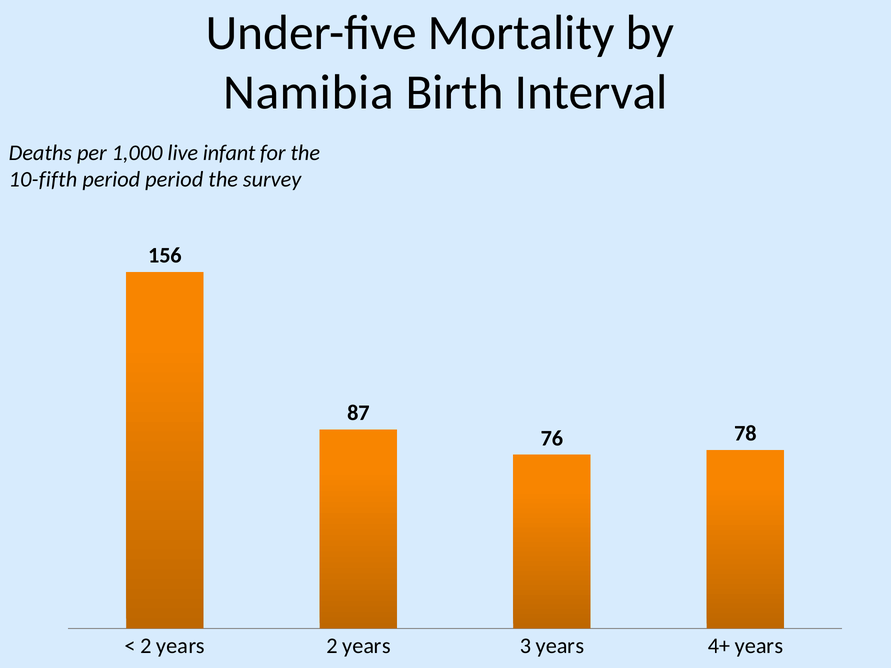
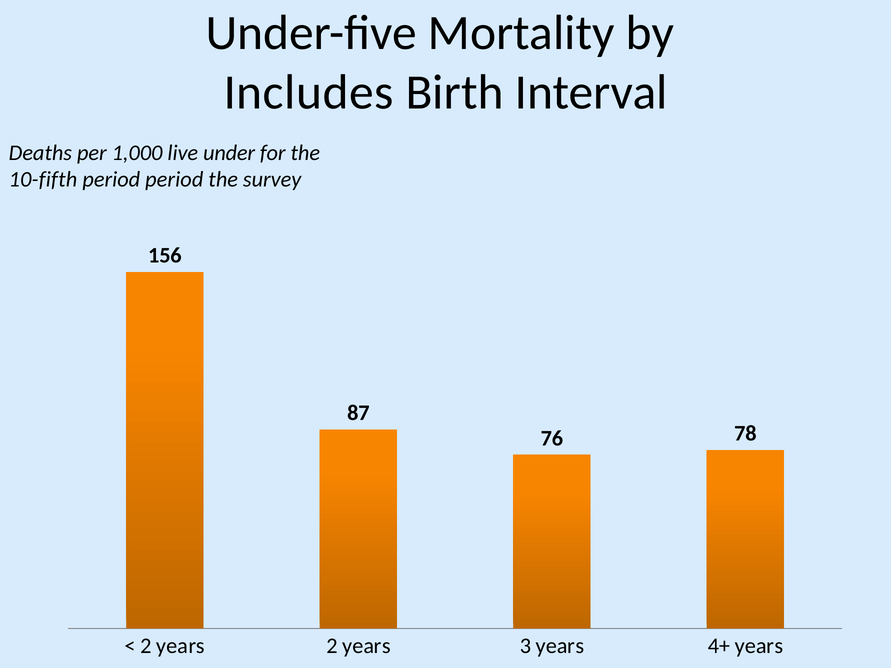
Namibia: Namibia -> Includes
infant: infant -> under
